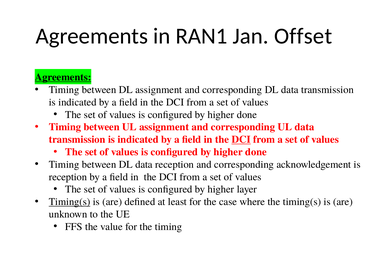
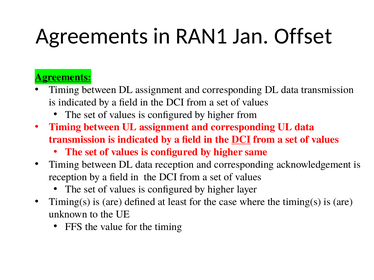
done at (247, 115): done -> from
done at (256, 152): done -> same
Timing(s at (70, 202) underline: present -> none
